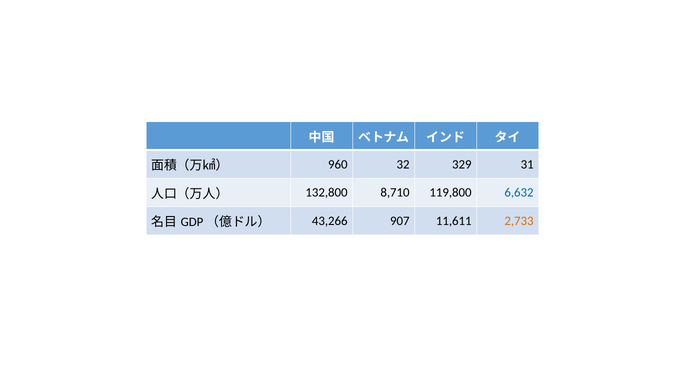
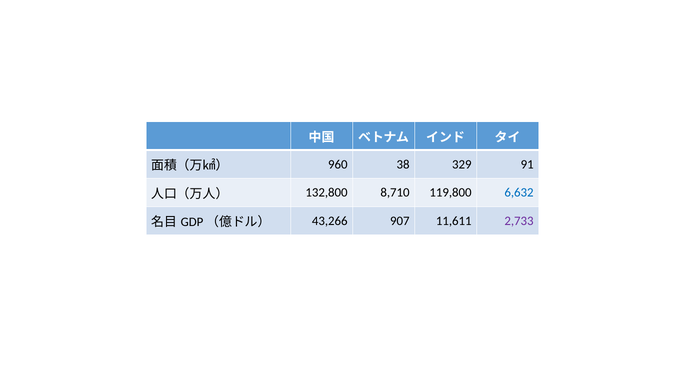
32: 32 -> 38
31: 31 -> 91
2,733 colour: orange -> purple
